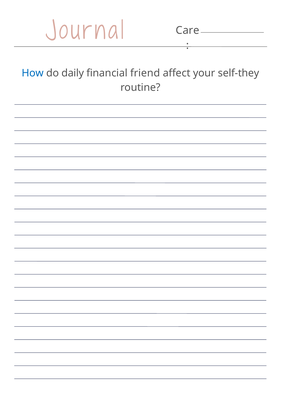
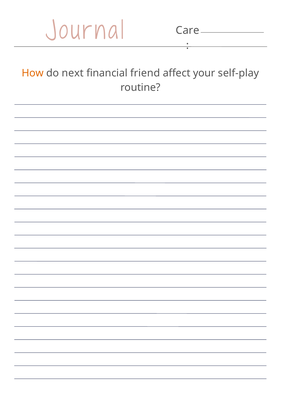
How colour: blue -> orange
daily: daily -> next
self-they: self-they -> self-play
